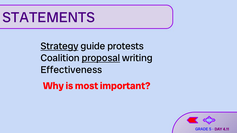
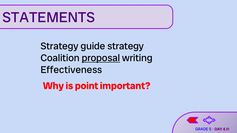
Strategy at (59, 46) underline: present -> none
guide protests: protests -> strategy
most: most -> point
